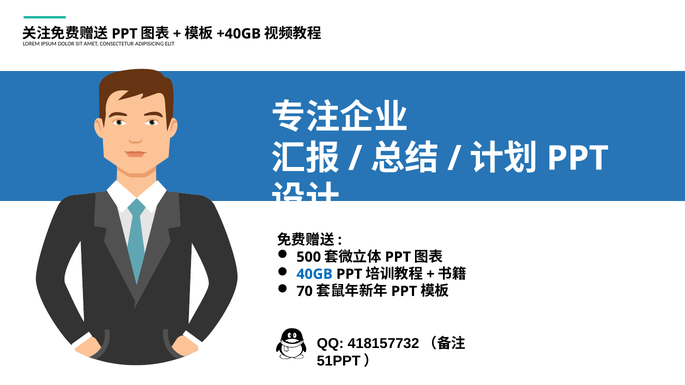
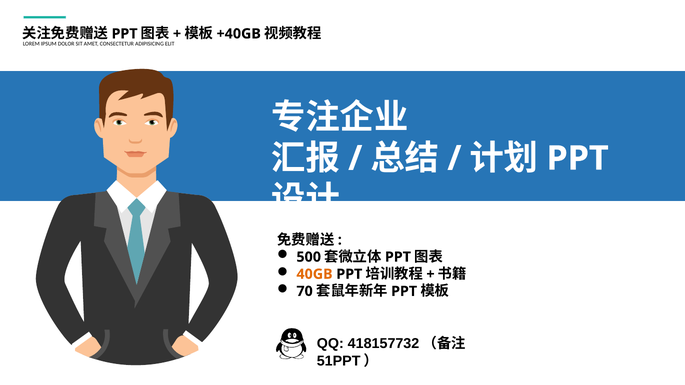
40GB colour: blue -> orange
